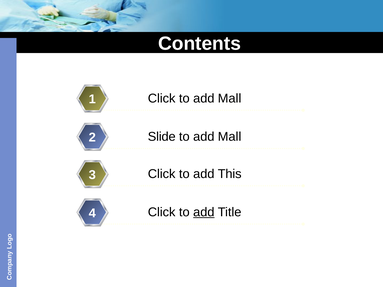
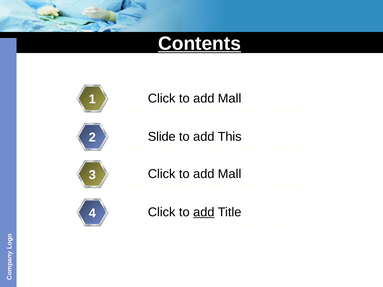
Contents underline: none -> present
Mall at (230, 137): Mall -> This
This at (230, 174): This -> Mall
